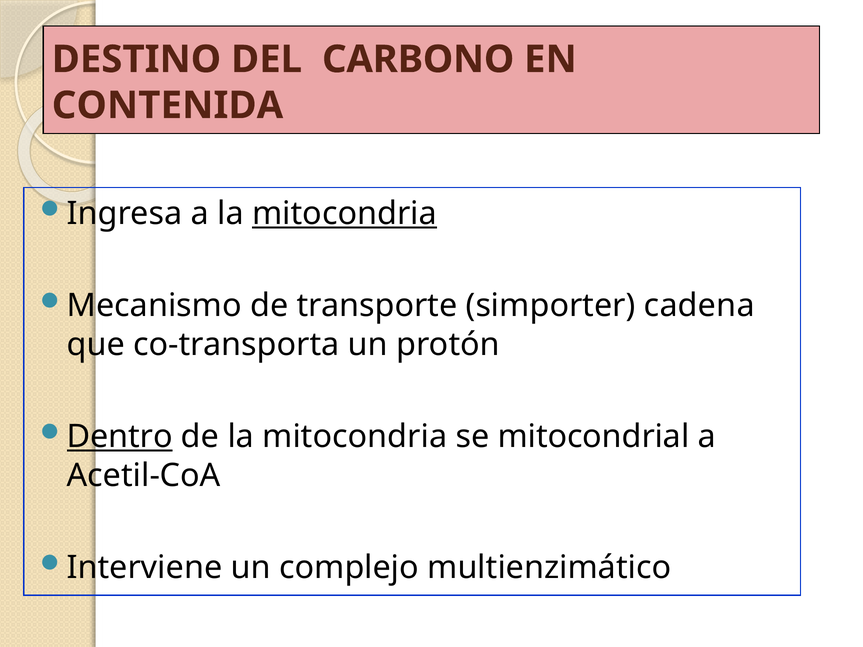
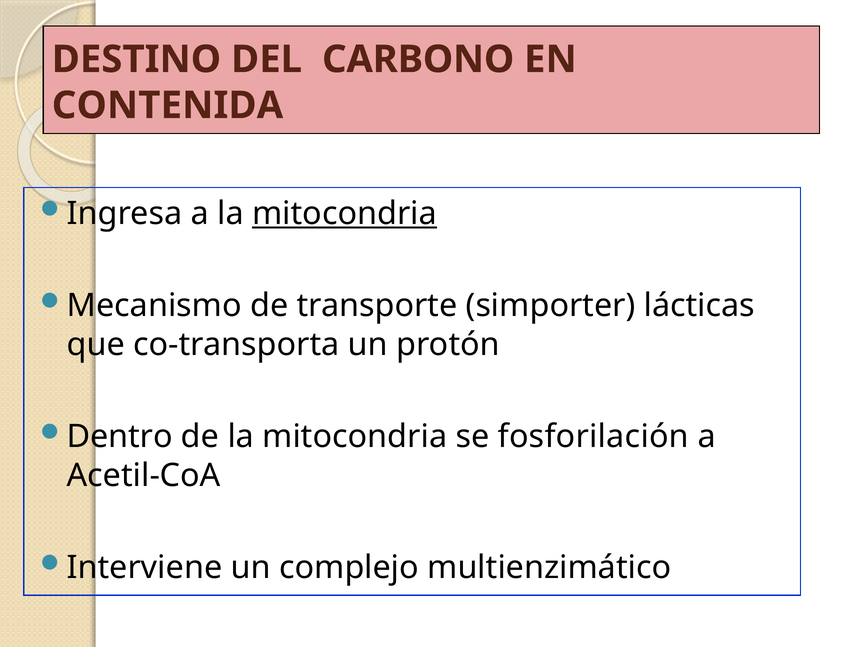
cadena: cadena -> lácticas
Dentro underline: present -> none
mitocondrial: mitocondrial -> fosforilación
